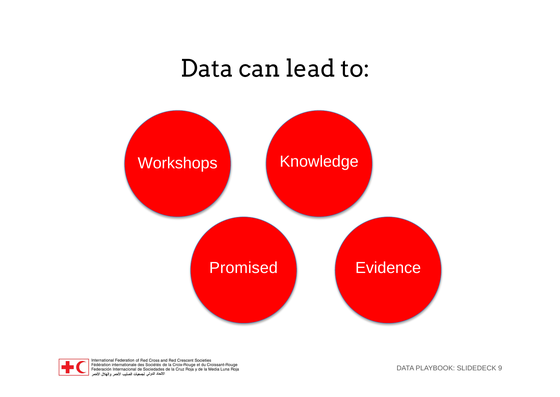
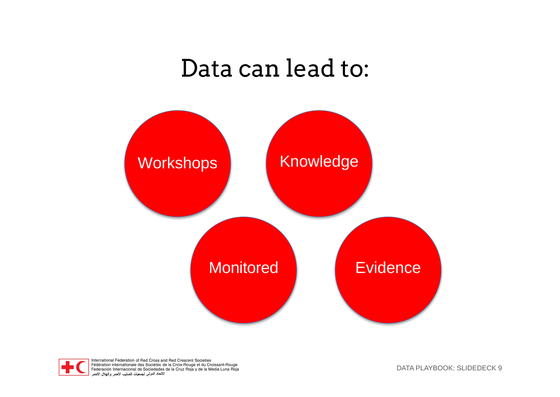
Promised: Promised -> Monitored
